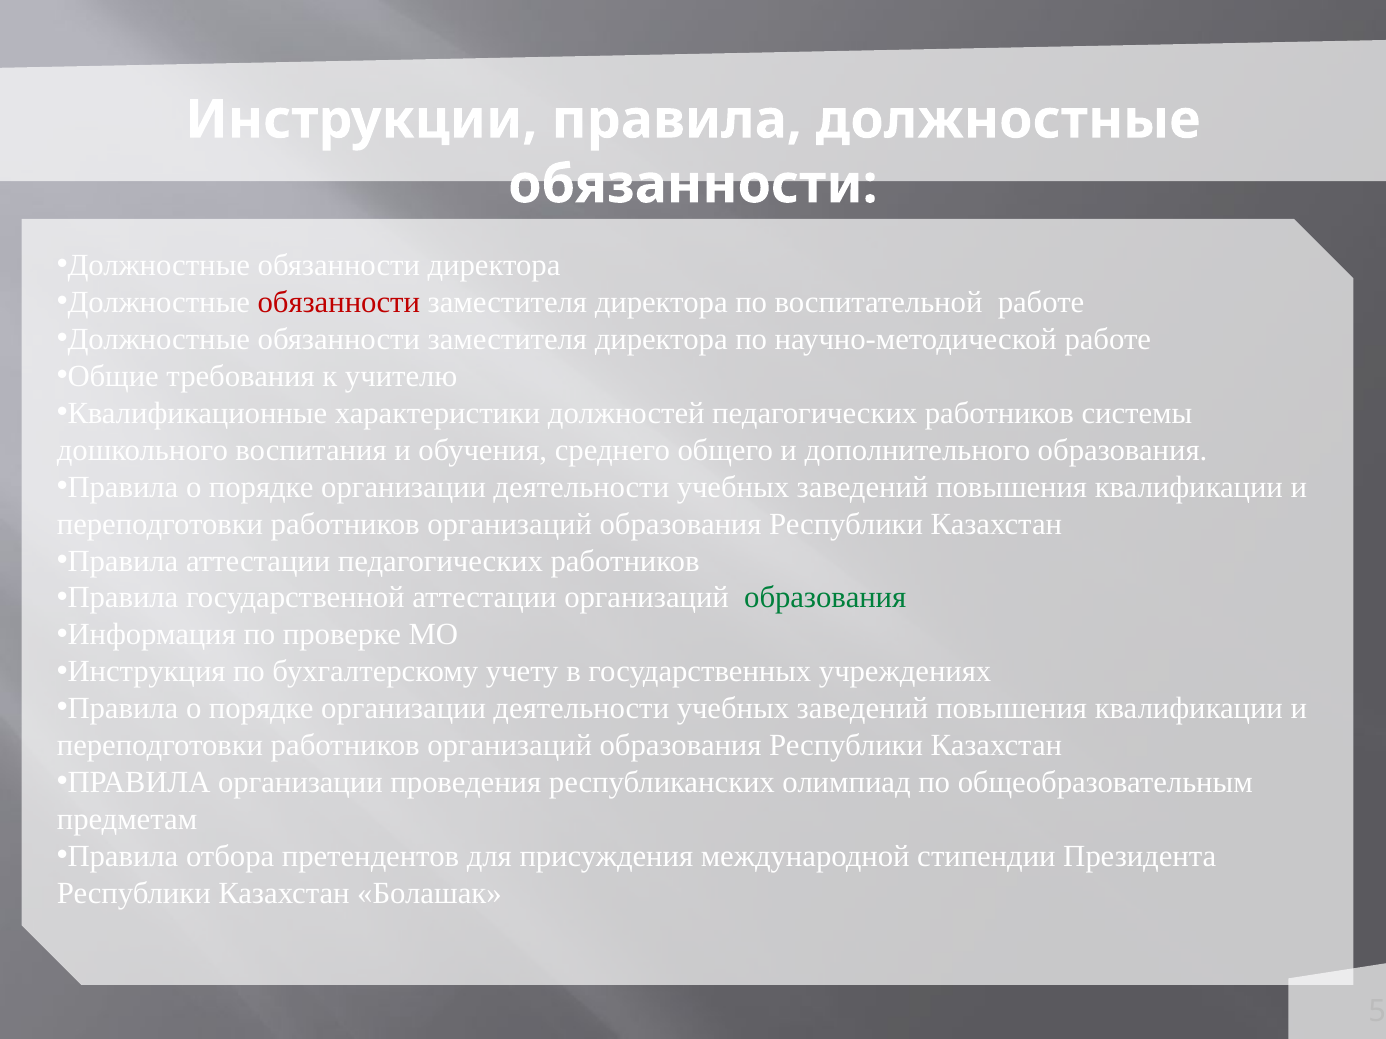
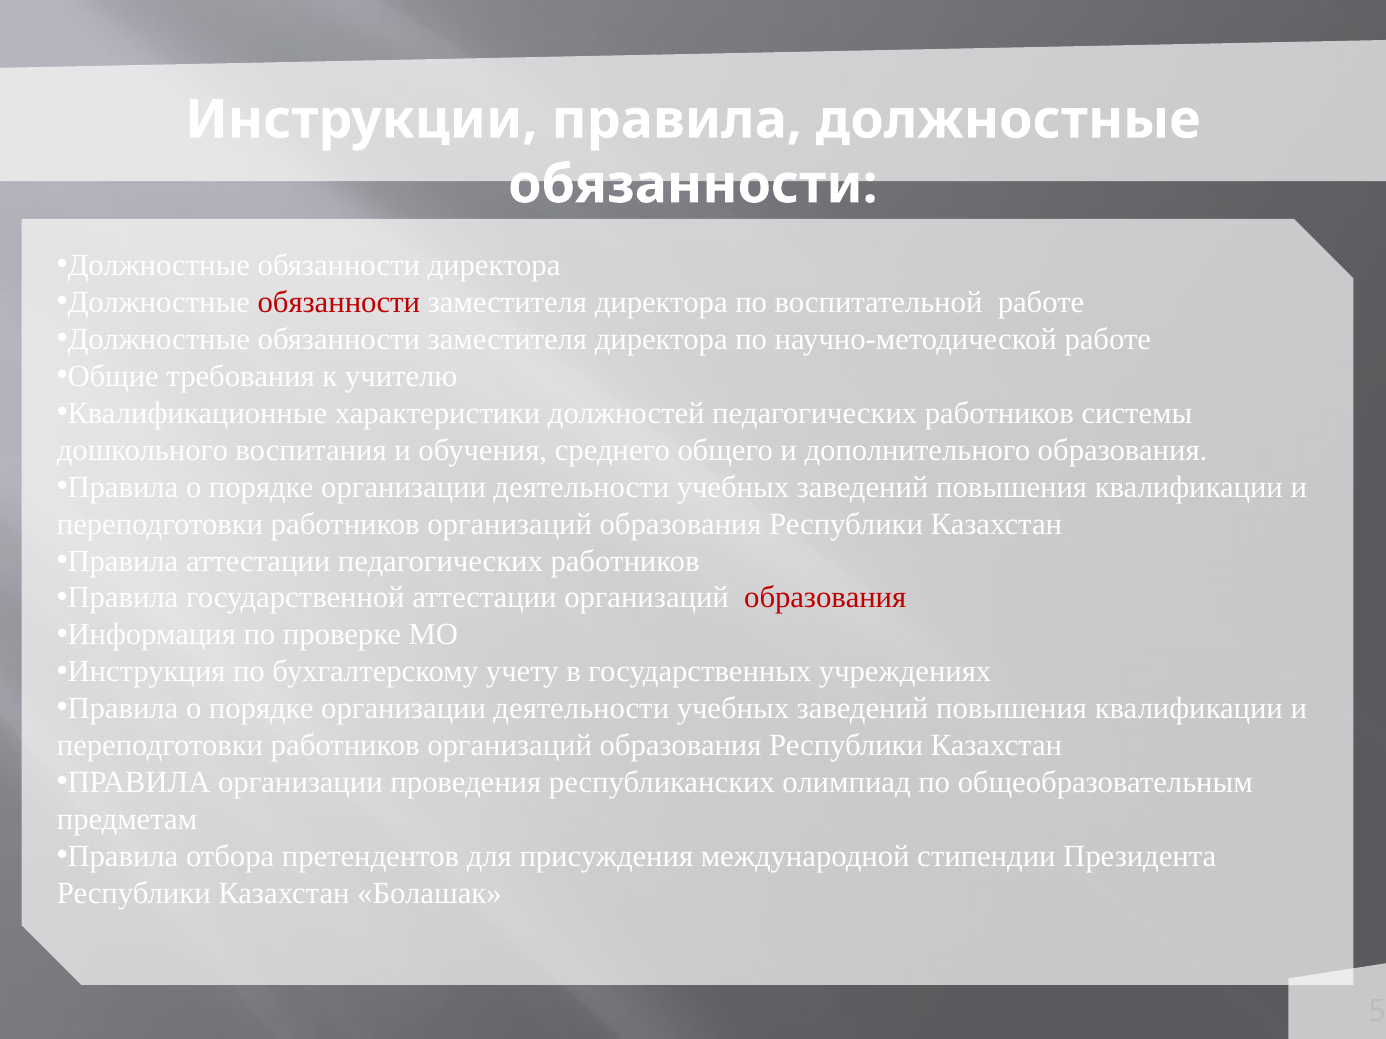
образования at (825, 598) colour: green -> red
